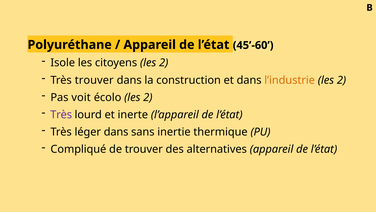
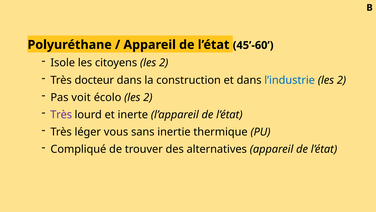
Très trouver: trouver -> docteur
l’industrie colour: orange -> blue
léger dans: dans -> vous
